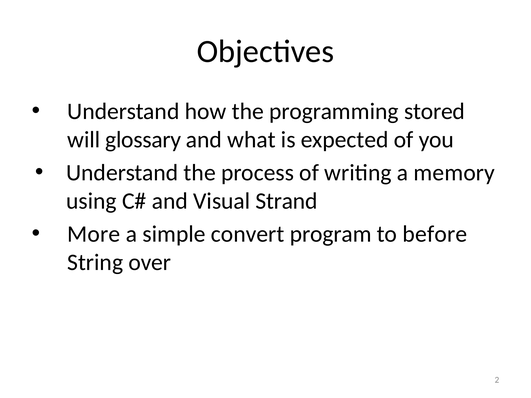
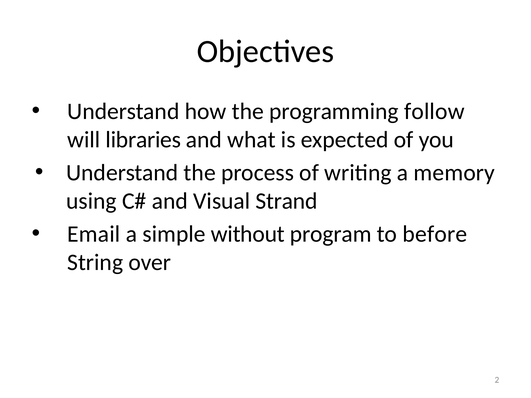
stored: stored -> follow
glossary: glossary -> libraries
More: More -> Email
convert: convert -> without
